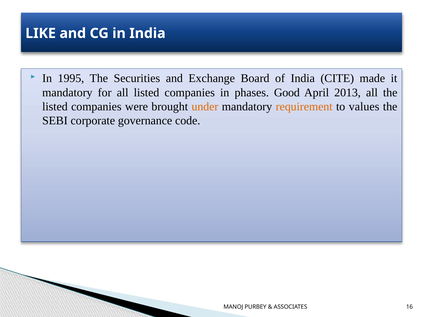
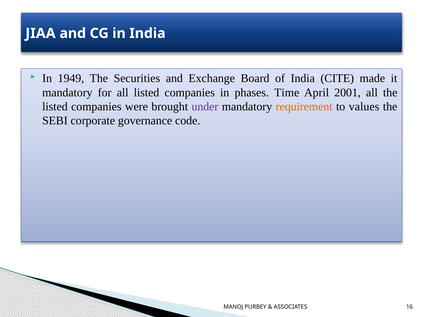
LIKE: LIKE -> JIAA
1995: 1995 -> 1949
Good: Good -> Time
2013: 2013 -> 2001
under colour: orange -> purple
